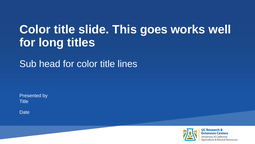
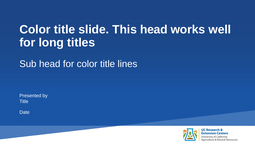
This goes: goes -> head
